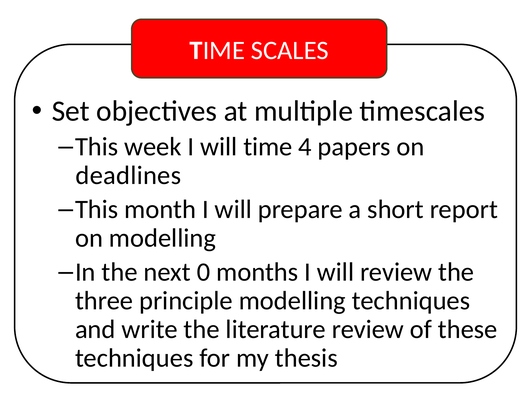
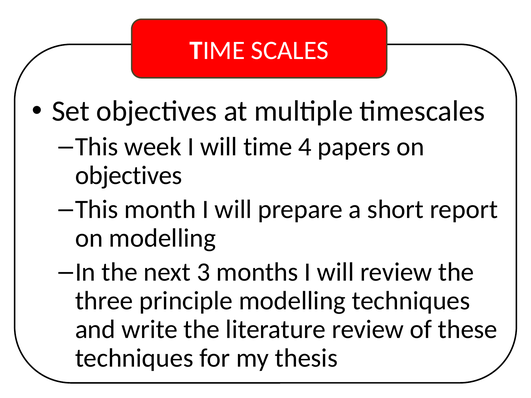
deadlines at (128, 176): deadlines -> objectives
0: 0 -> 3
